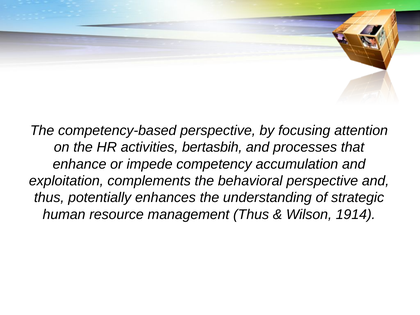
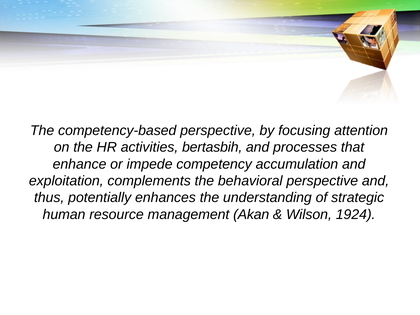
management Thus: Thus -> Akan
1914: 1914 -> 1924
